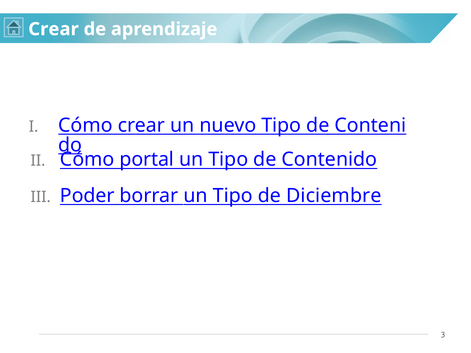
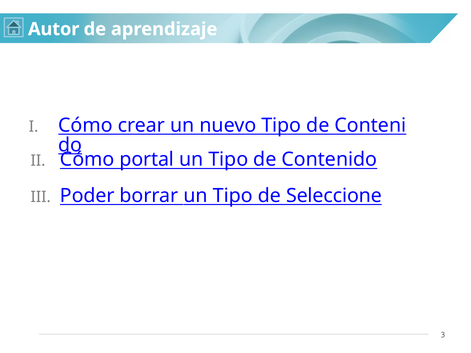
Crear at (54, 29): Crear -> Autor
Diciembre: Diciembre -> Seleccione
